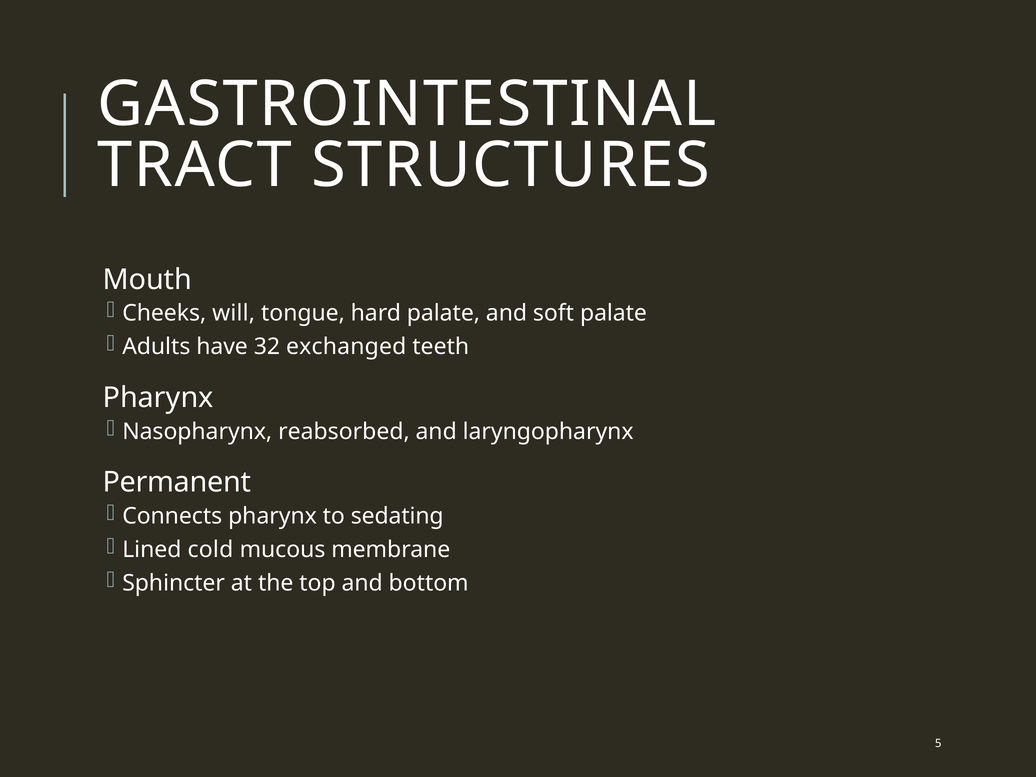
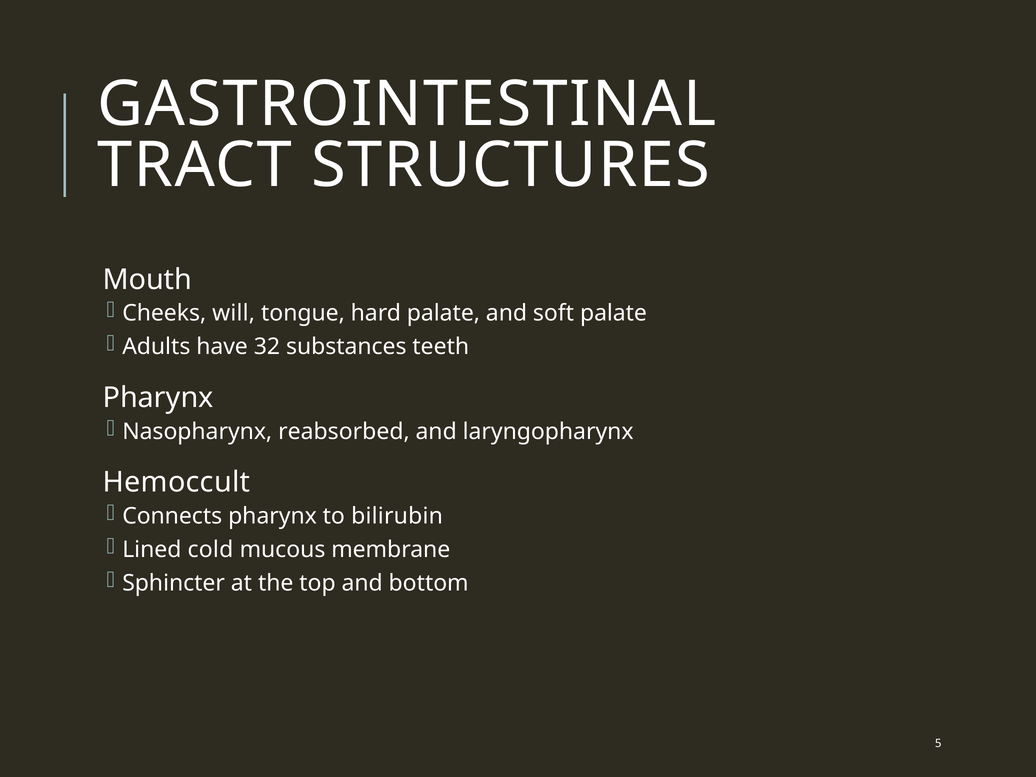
exchanged: exchanged -> substances
Permanent: Permanent -> Hemoccult
sedating: sedating -> bilirubin
